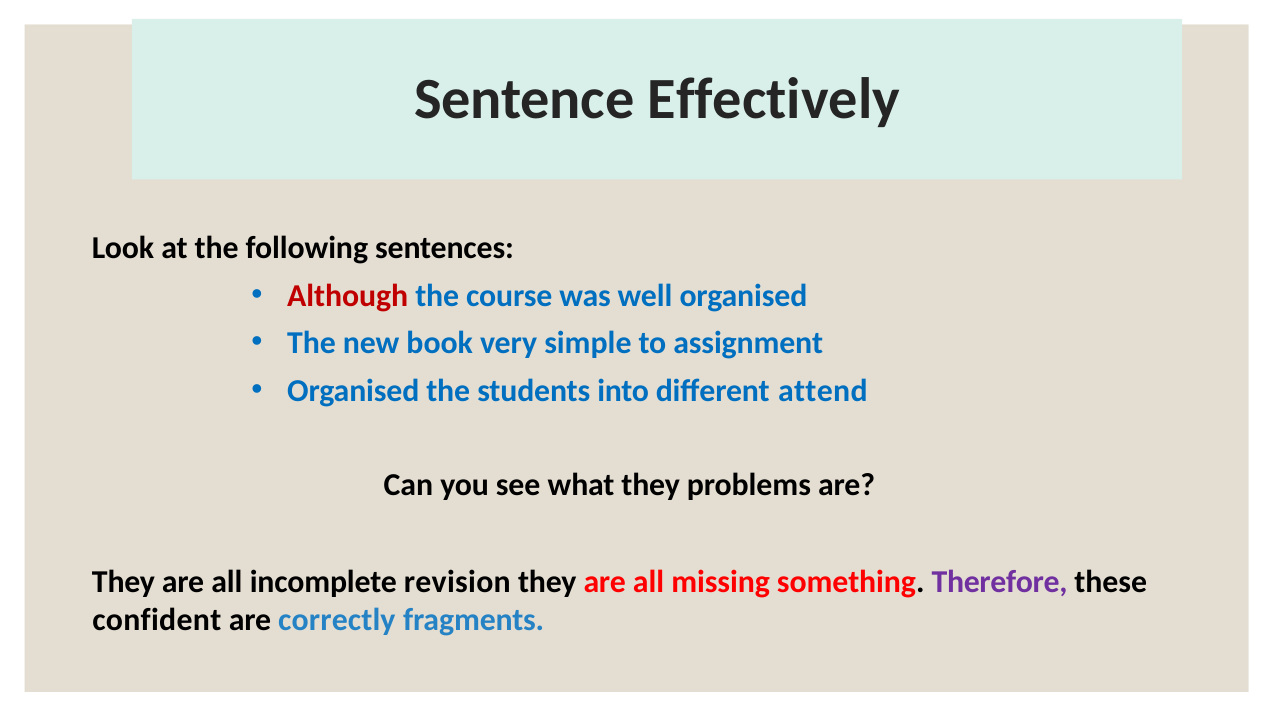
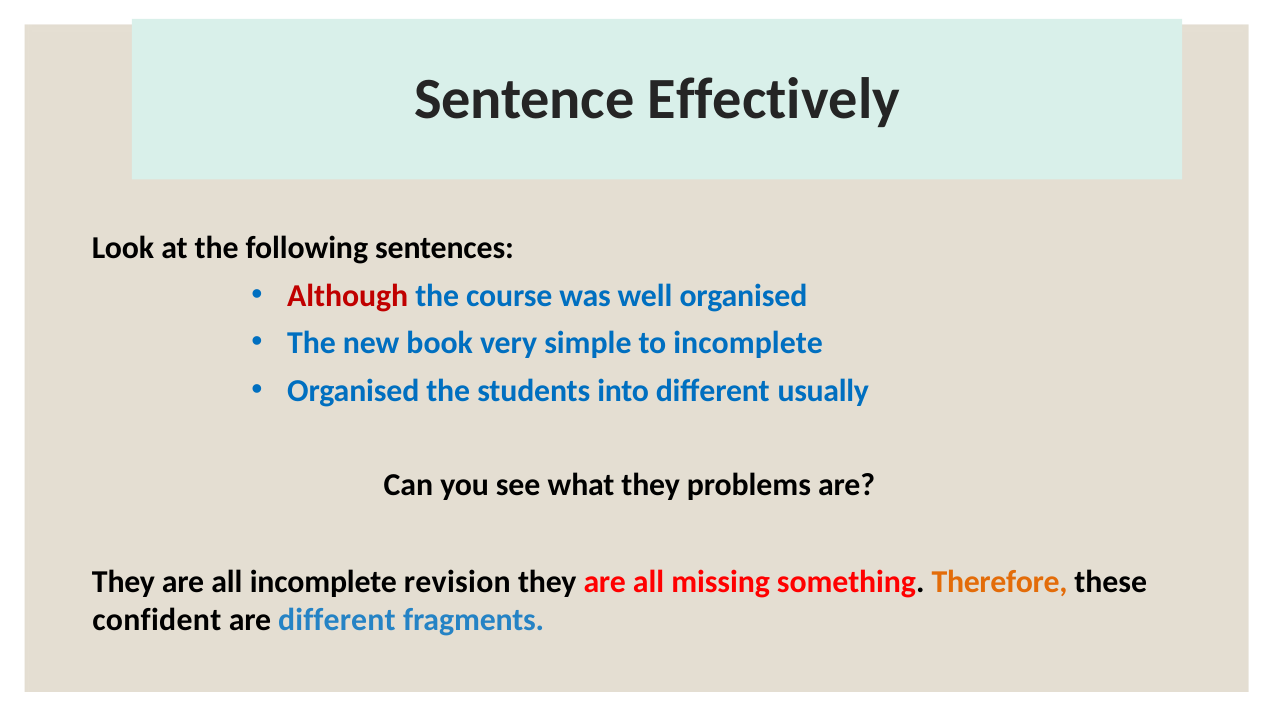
to assignment: assignment -> incomplete
attend: attend -> usually
Therefore colour: purple -> orange
are correctly: correctly -> different
